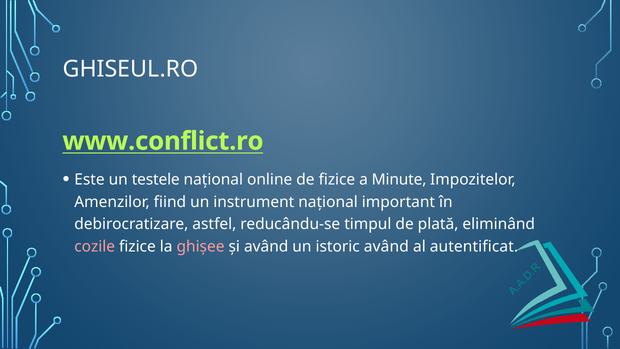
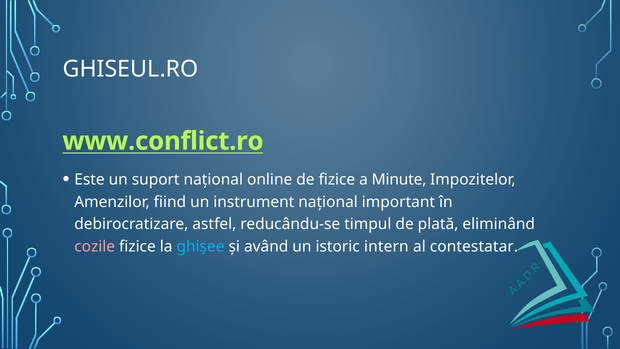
testele: testele -> suport
ghișee colour: pink -> light blue
istoric având: având -> intern
autentificat: autentificat -> contestatar
